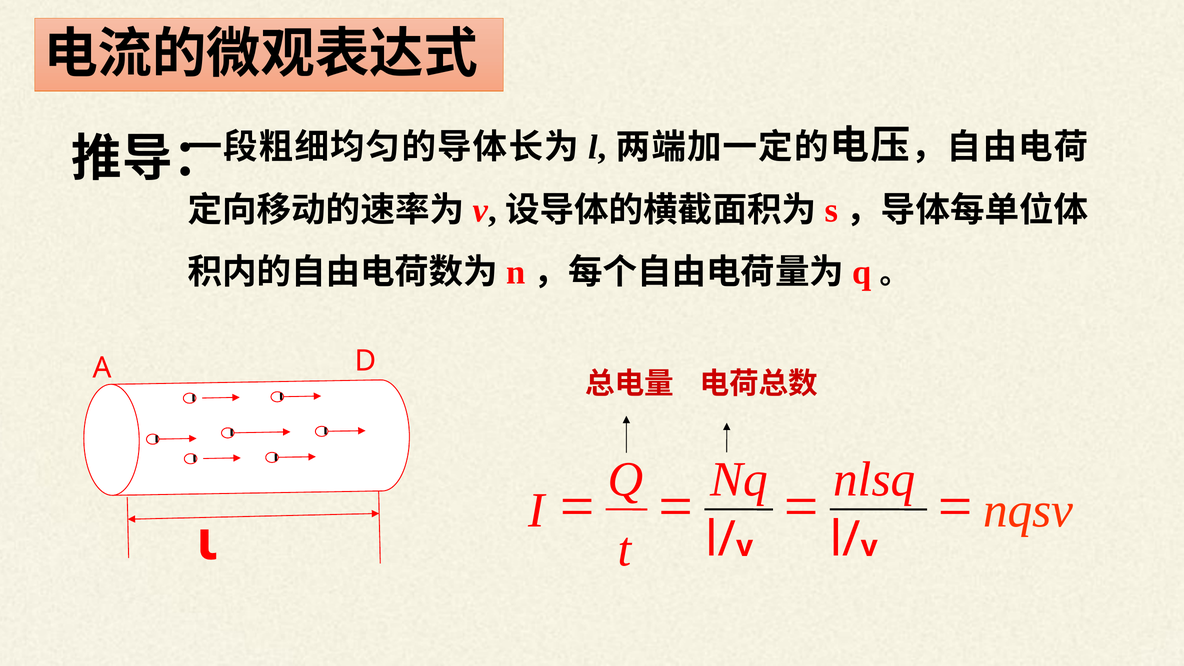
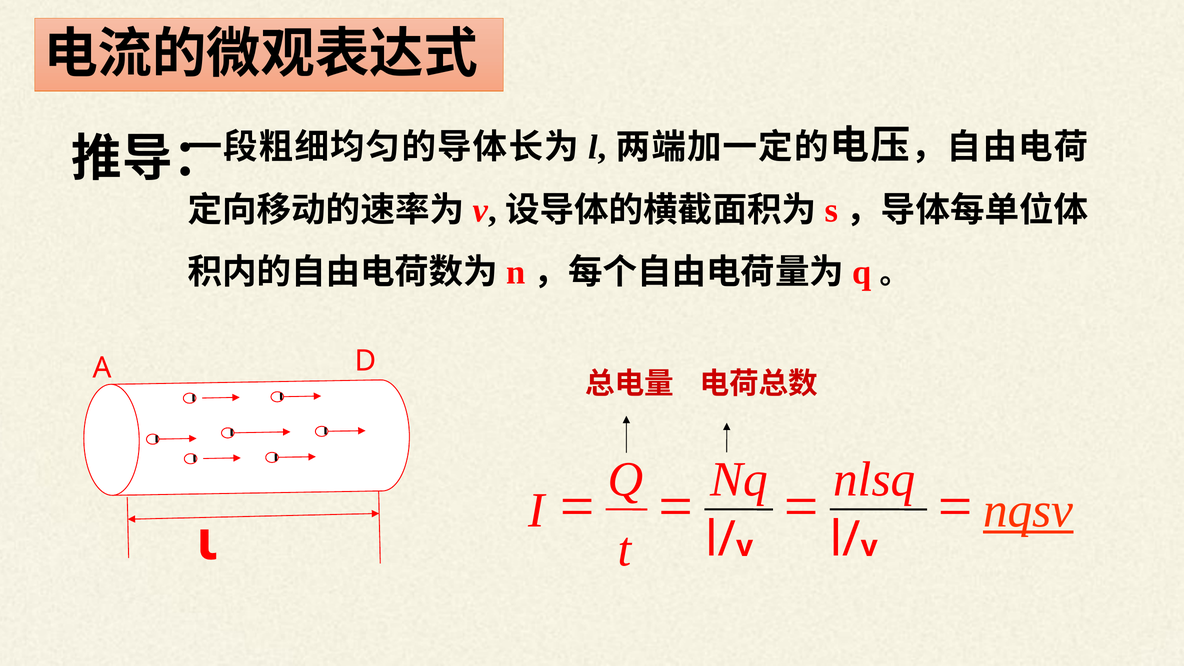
nqsv underline: none -> present
